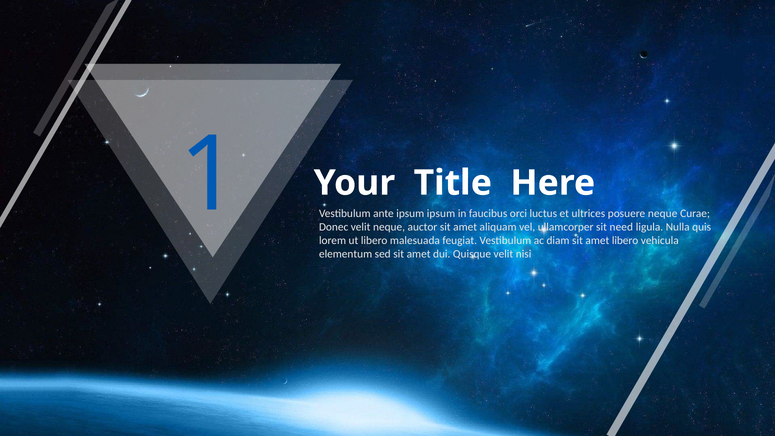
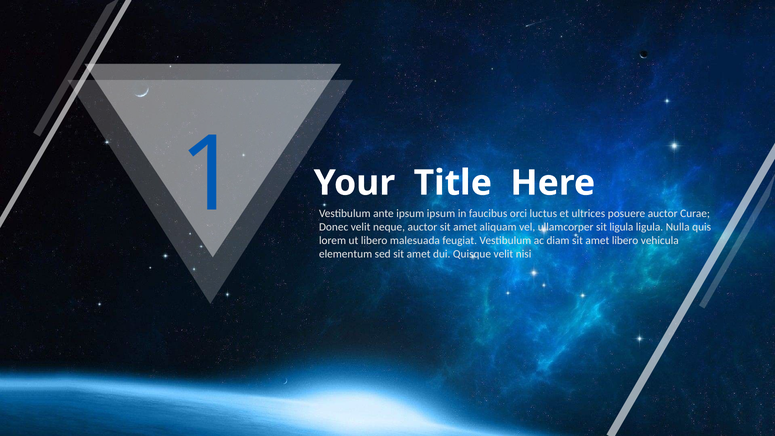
posuere neque: neque -> auctor
sit need: need -> ligula
